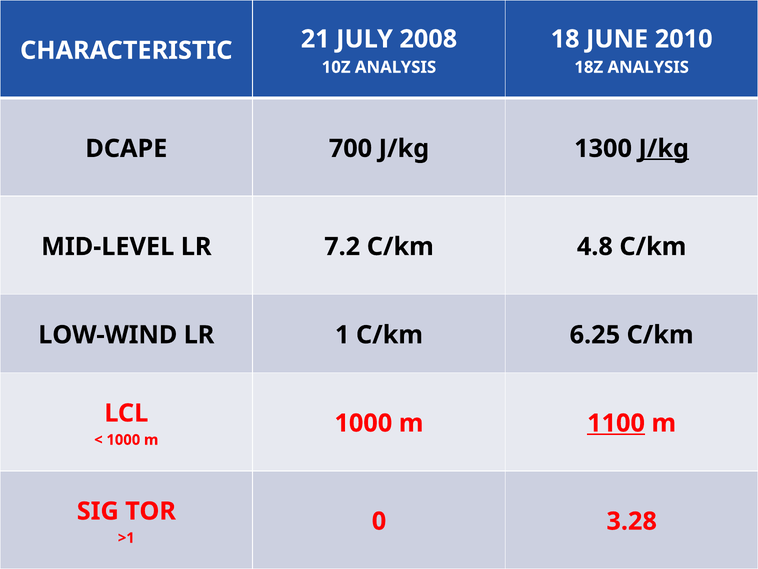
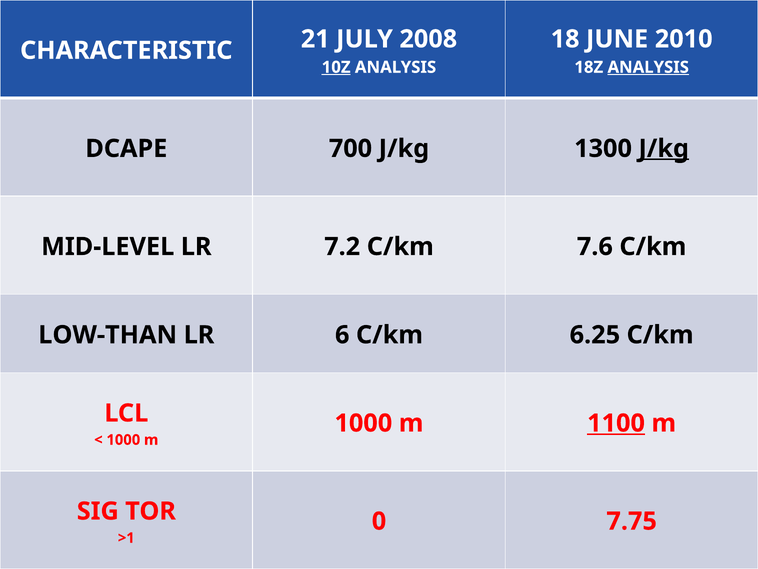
10Z underline: none -> present
ANALYSIS at (648, 67) underline: none -> present
4.8: 4.8 -> 7.6
LOW-WIND: LOW-WIND -> LOW-THAN
1: 1 -> 6
3.28: 3.28 -> 7.75
